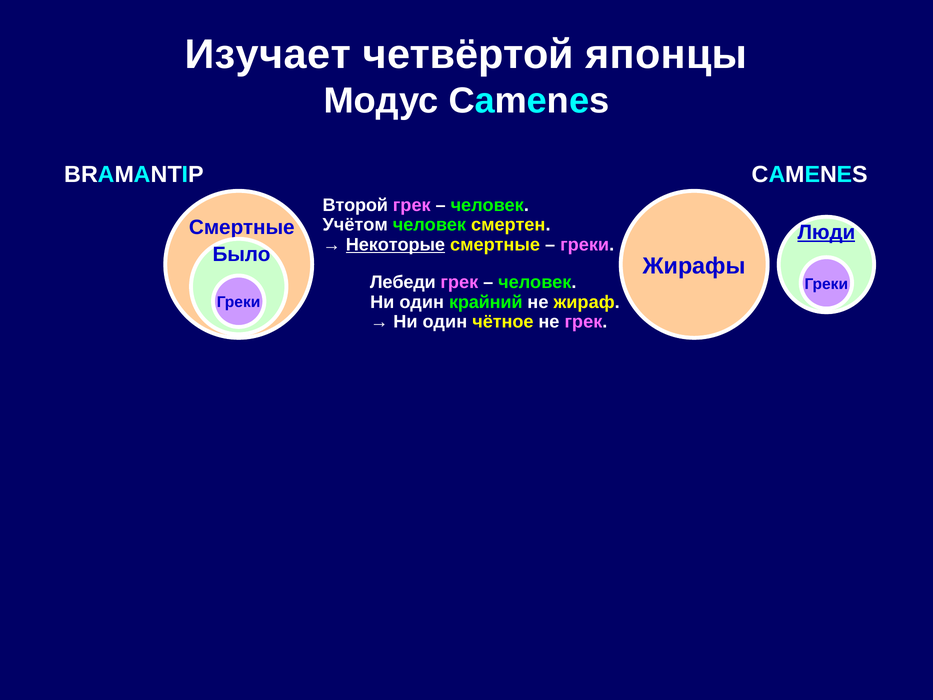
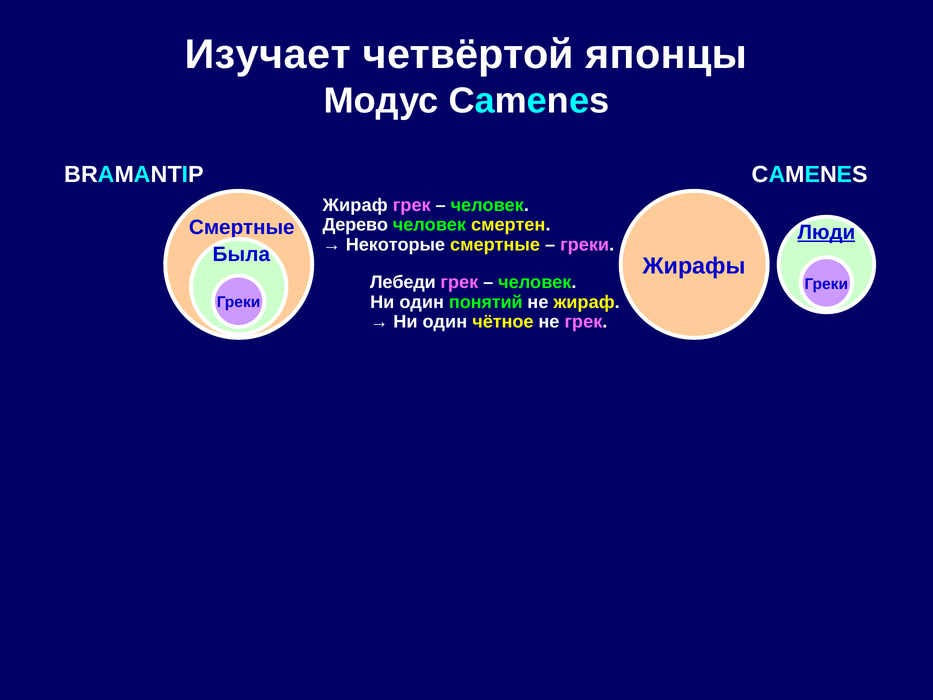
Второй at (355, 205): Второй -> Жираф
Учётом: Учётом -> Дерево
Некоторые underline: present -> none
Было: Было -> Была
крайний: крайний -> понятий
